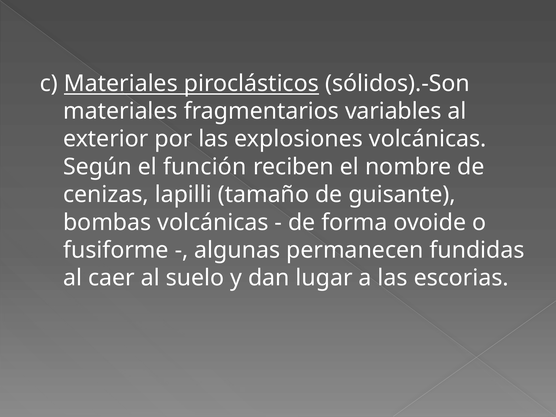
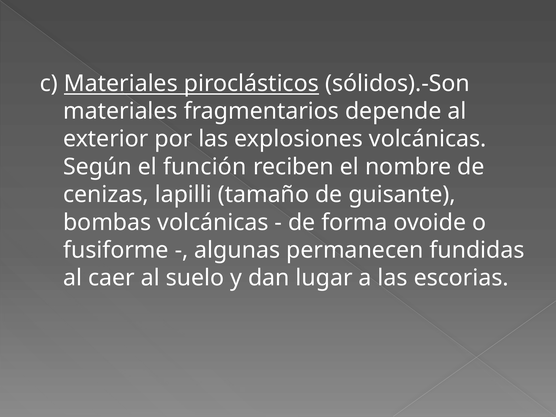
variables: variables -> depende
